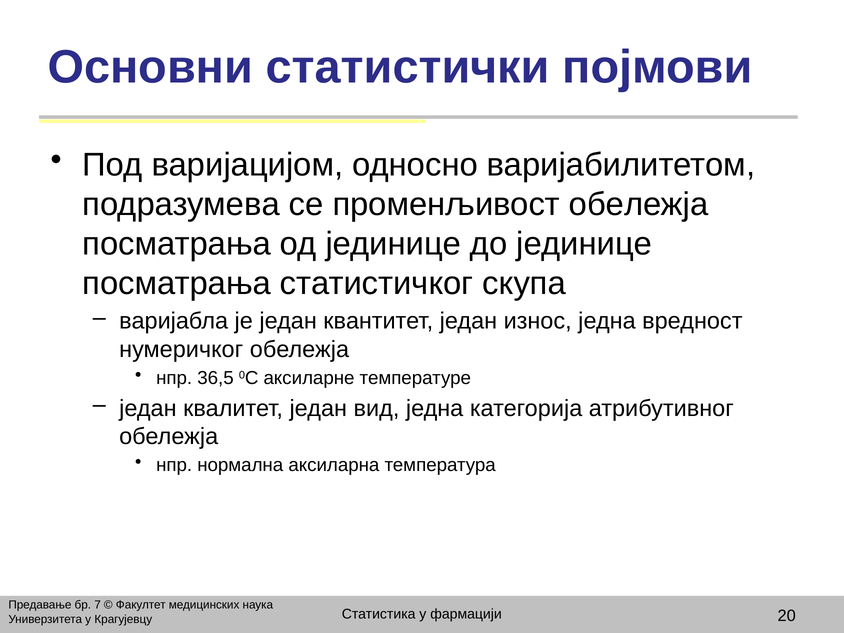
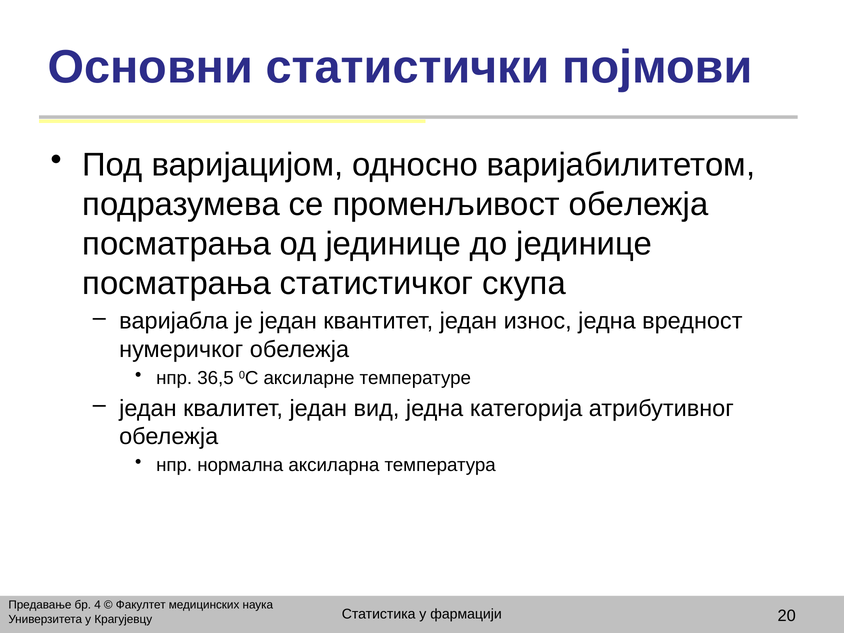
7: 7 -> 4
